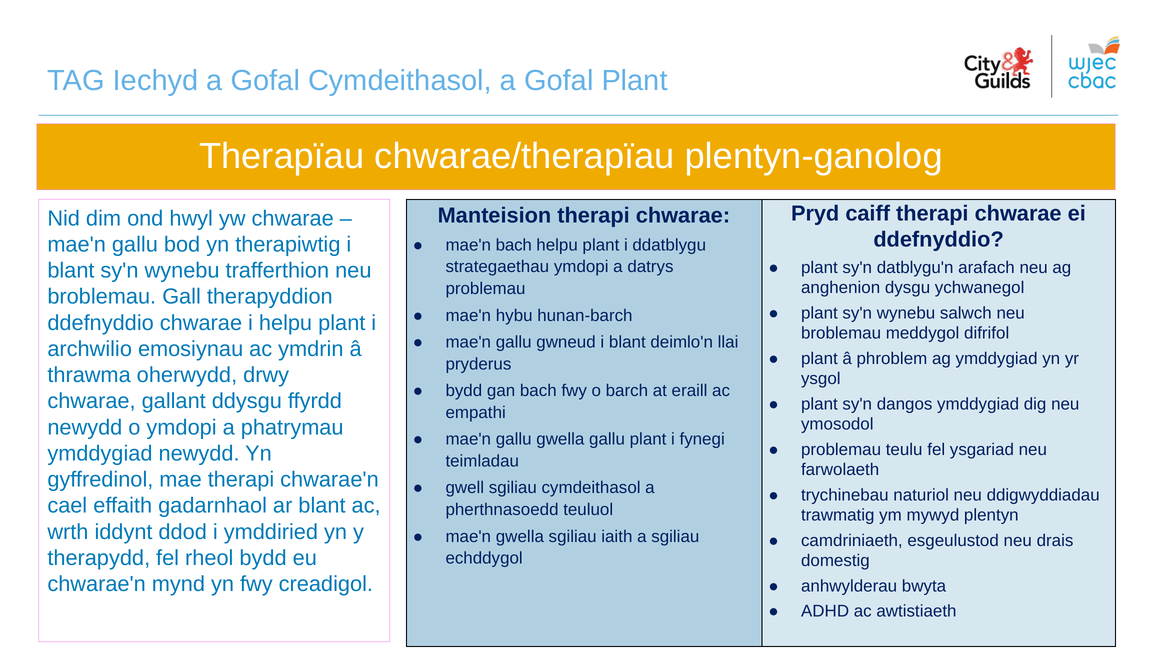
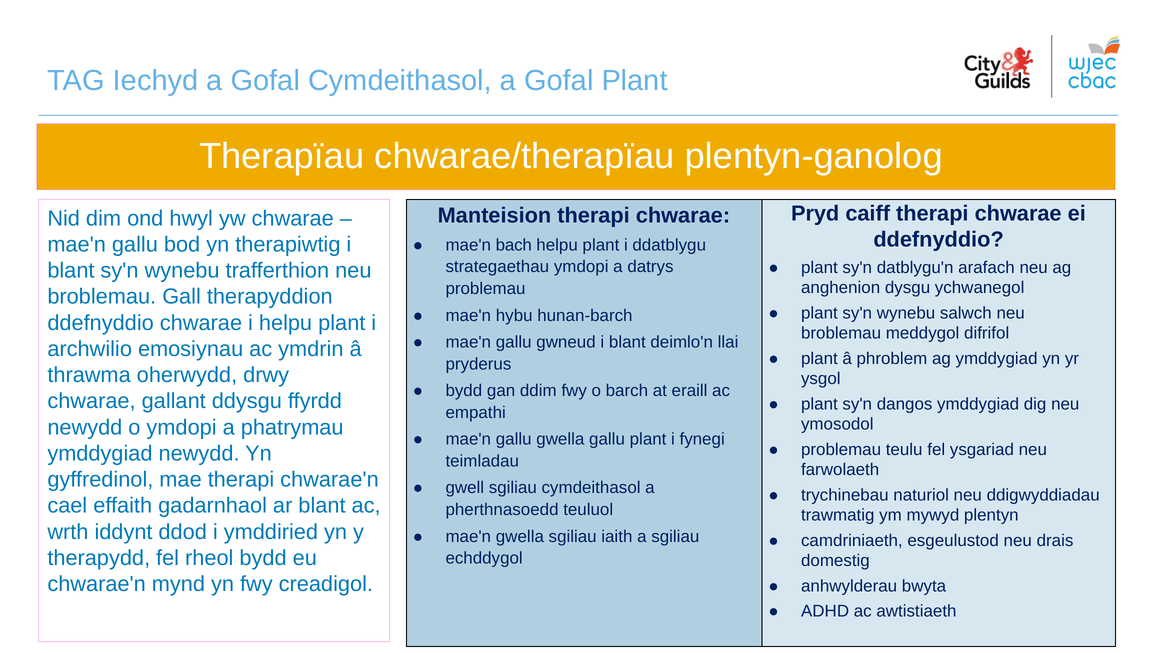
gan bach: bach -> ddim
